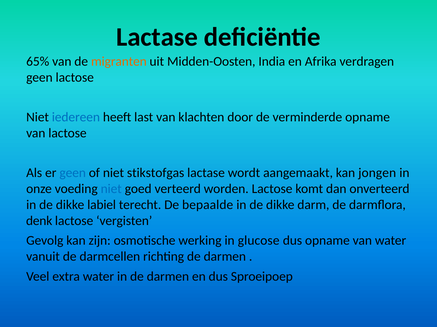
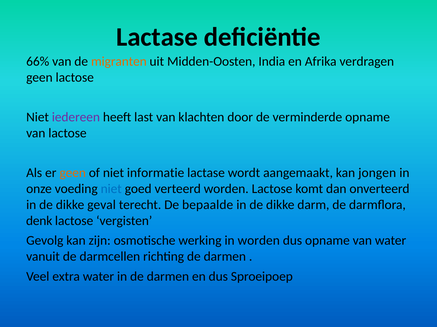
65%: 65% -> 66%
iedereen colour: blue -> purple
geen at (73, 173) colour: blue -> orange
stikstofgas: stikstofgas -> informatie
labiel: labiel -> geval
in glucose: glucose -> worden
